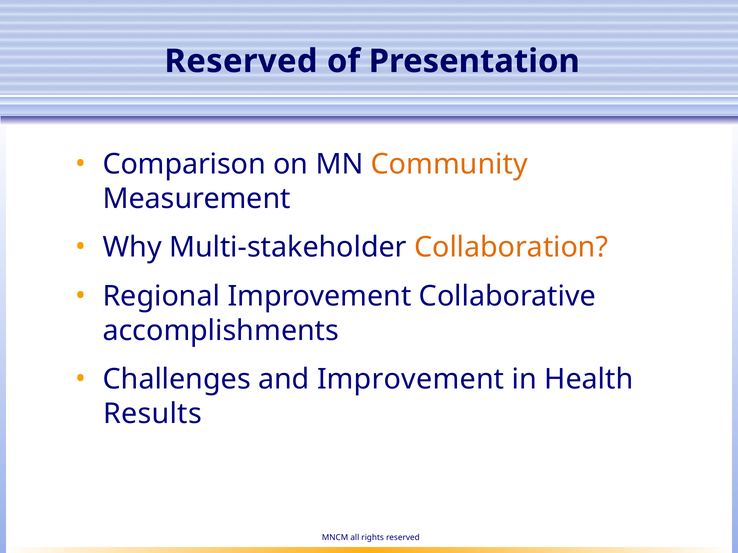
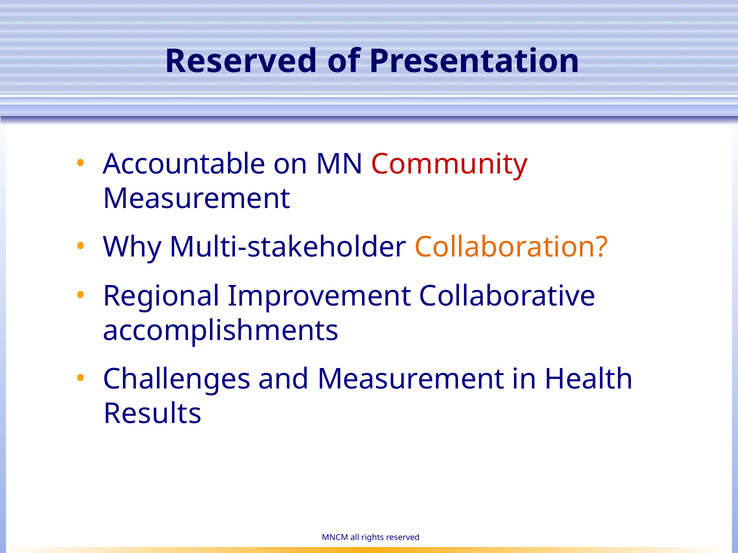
Comparison: Comparison -> Accountable
Community colour: orange -> red
and Improvement: Improvement -> Measurement
